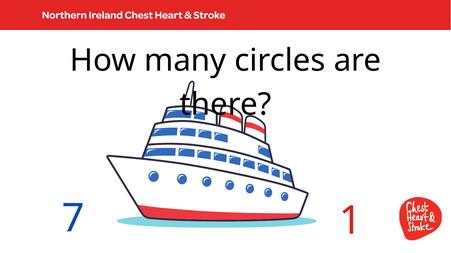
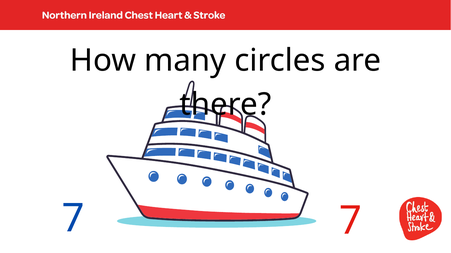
7 1: 1 -> 7
